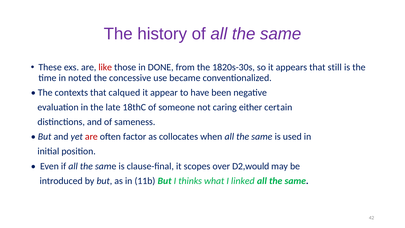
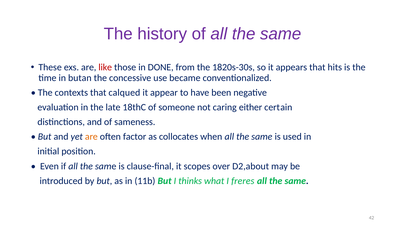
still: still -> hits
noted: noted -> butan
are at (91, 137) colour: red -> orange
D2,would: D2,would -> D2,about
linked: linked -> freres
